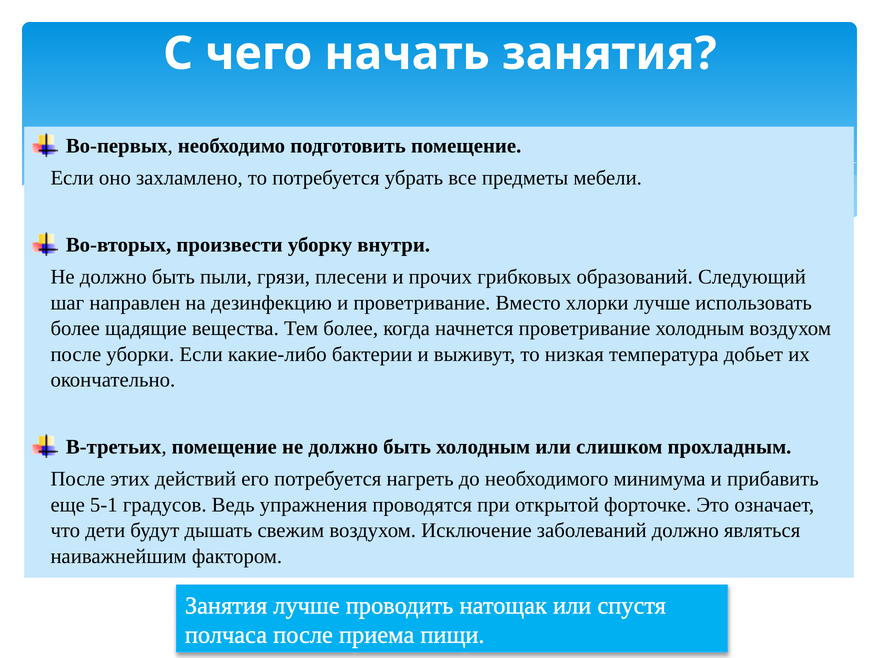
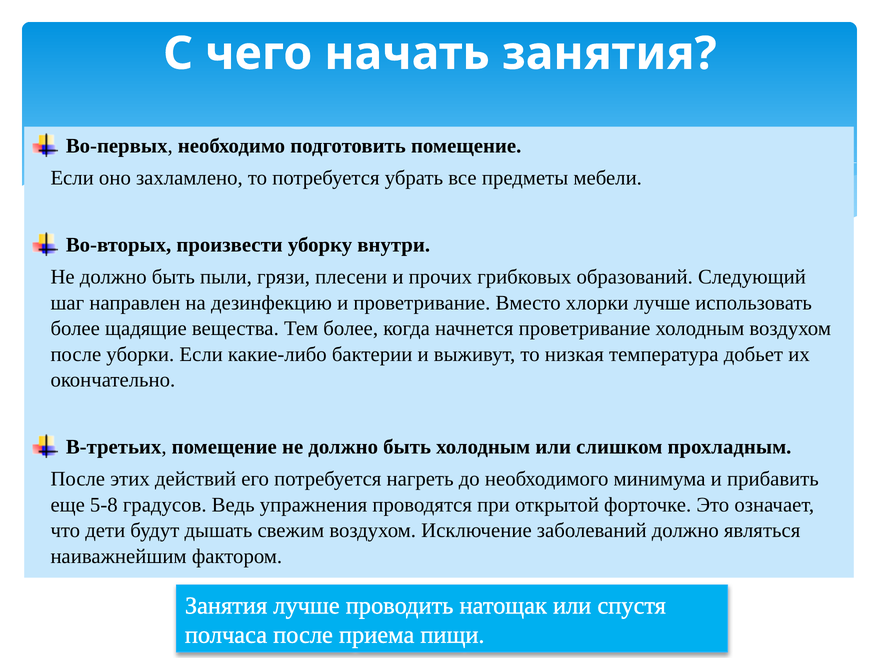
5-1: 5-1 -> 5-8
